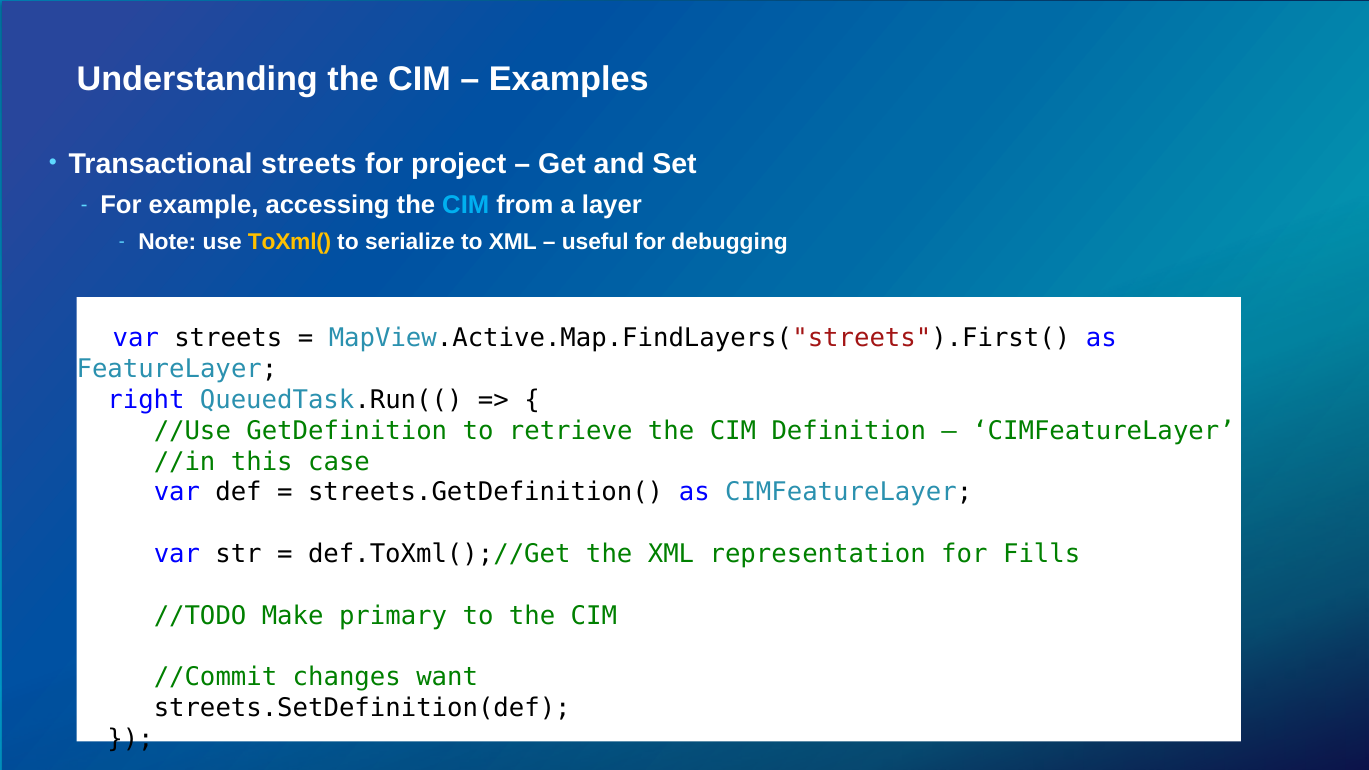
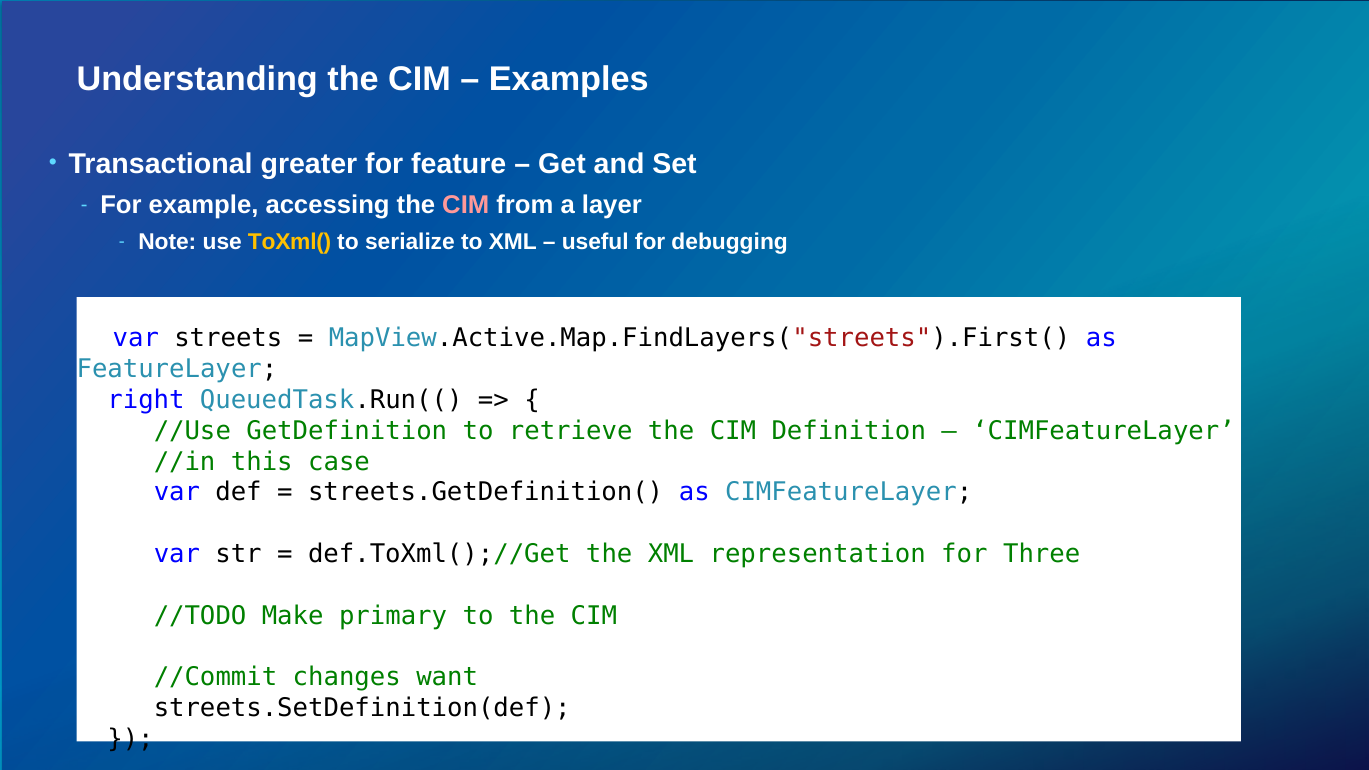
Transactional streets: streets -> greater
project: project -> feature
CIM at (466, 205) colour: light blue -> pink
Fills: Fills -> Three
